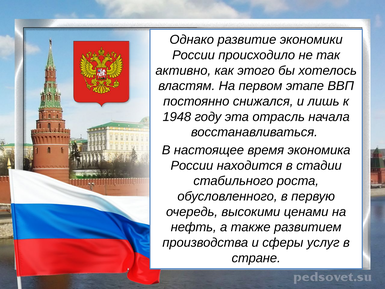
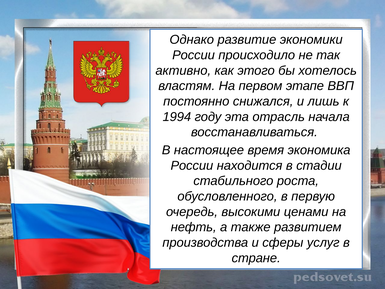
1948: 1948 -> 1994
